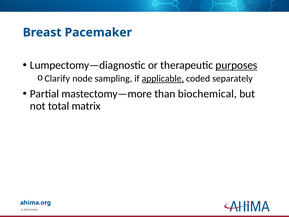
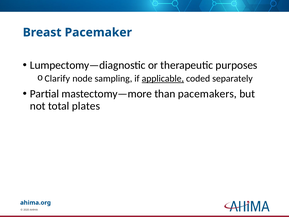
purposes underline: present -> none
biochemical: biochemical -> pacemakers
matrix: matrix -> plates
